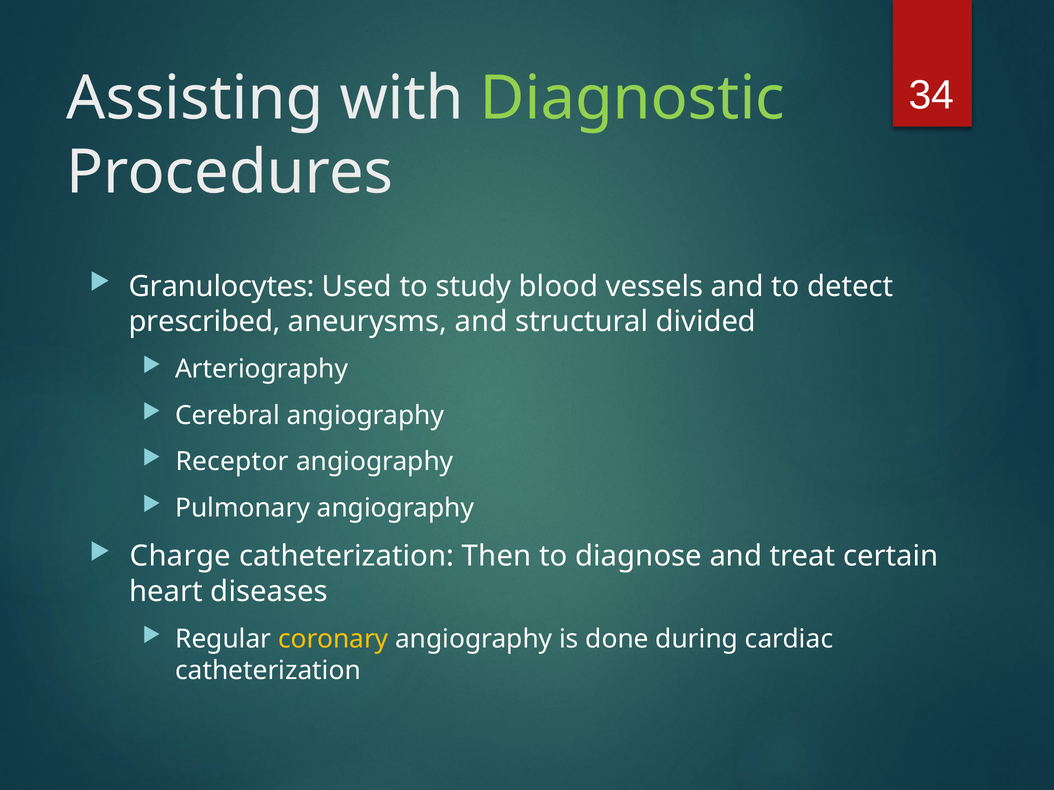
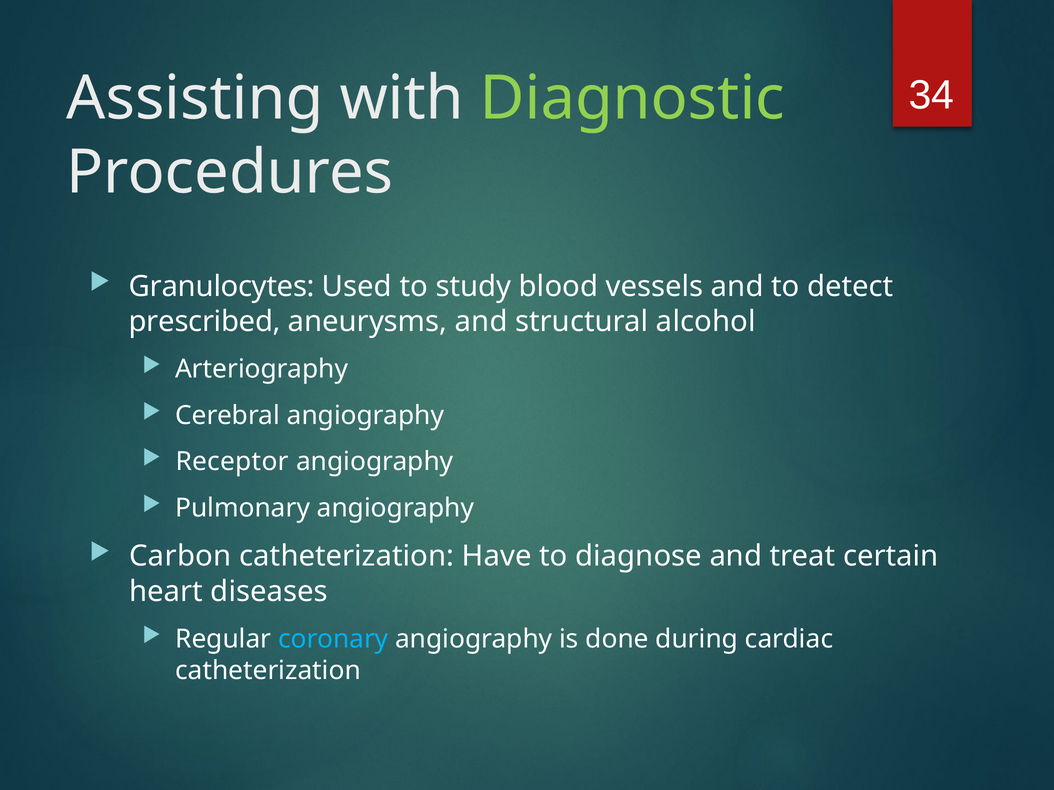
divided: divided -> alcohol
Charge: Charge -> Carbon
Then: Then -> Have
coronary colour: yellow -> light blue
